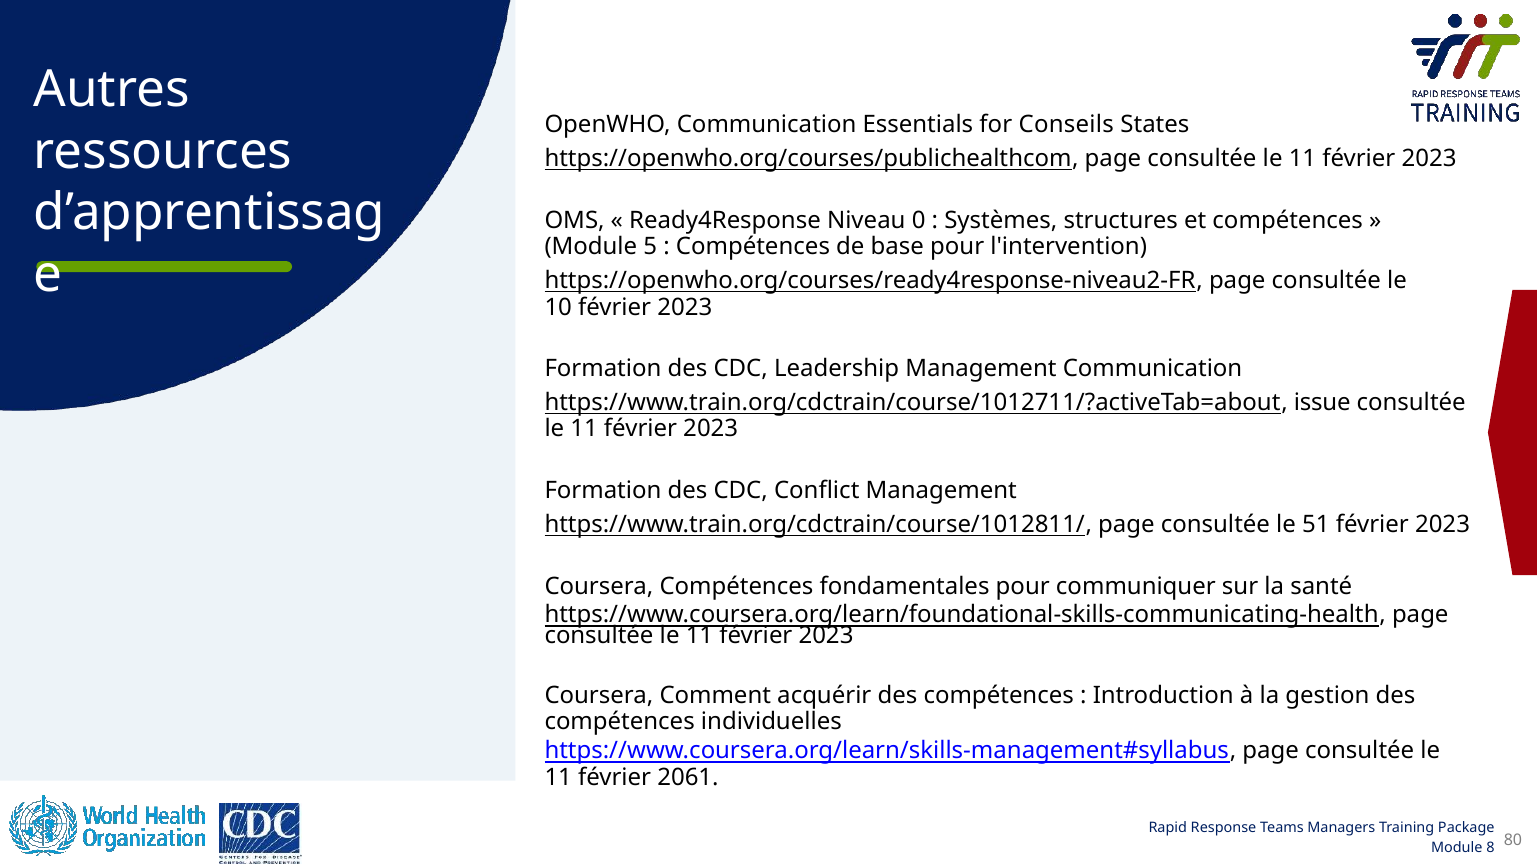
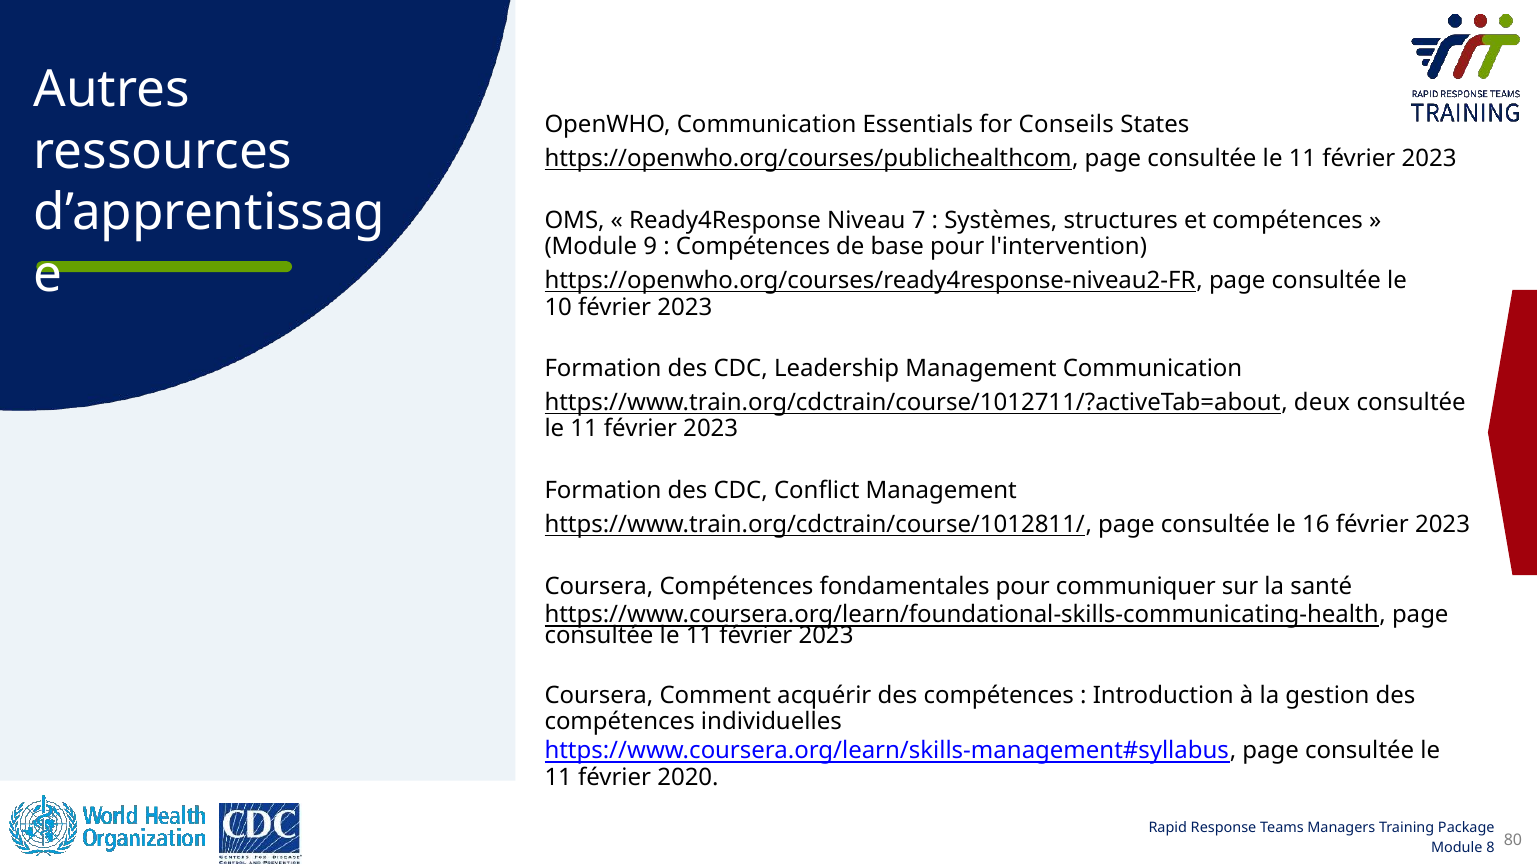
0: 0 -> 7
5: 5 -> 9
issue: issue -> deux
51: 51 -> 16
2061: 2061 -> 2020
